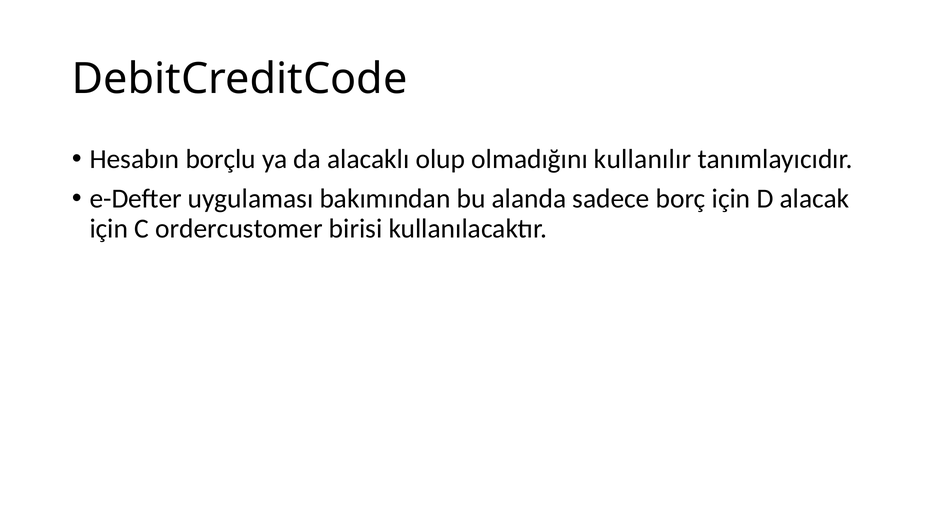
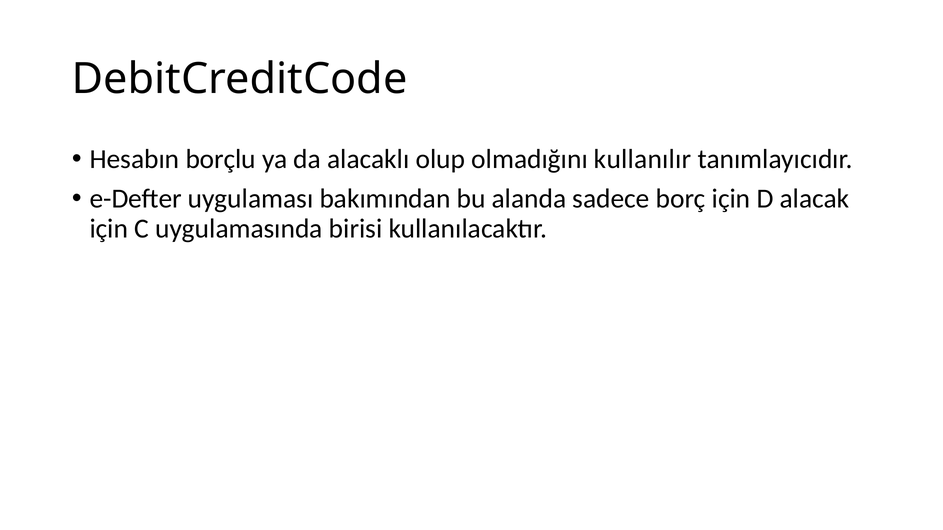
ordercustomer: ordercustomer -> uygulamasında
